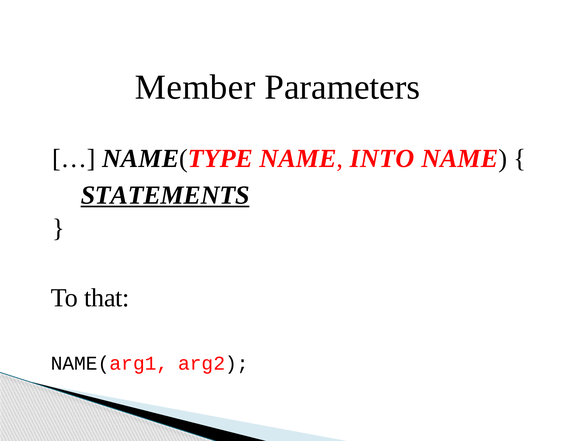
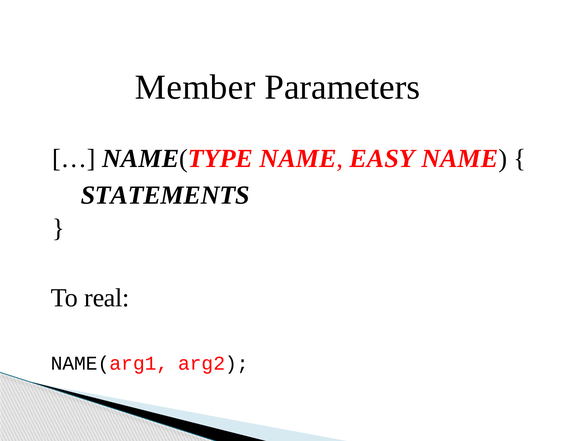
INTO: INTO -> EASY
STATEMENTS underline: present -> none
that: that -> real
